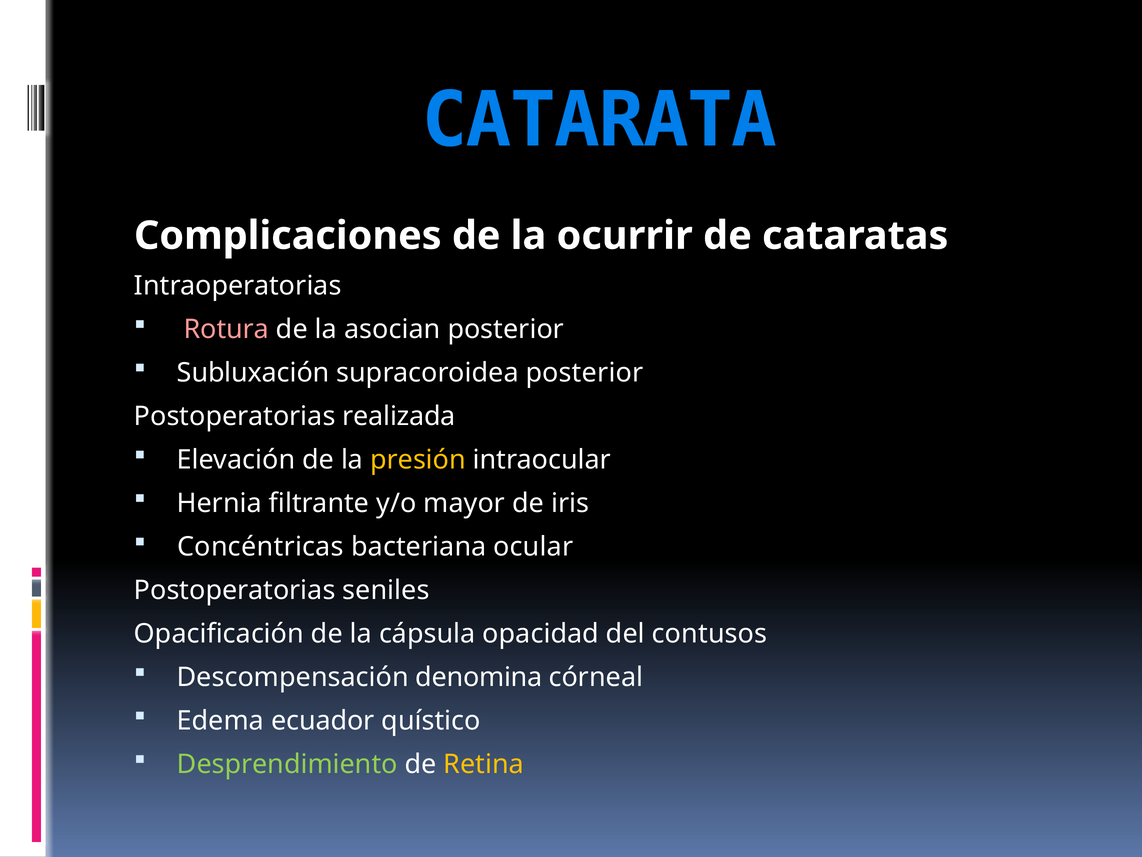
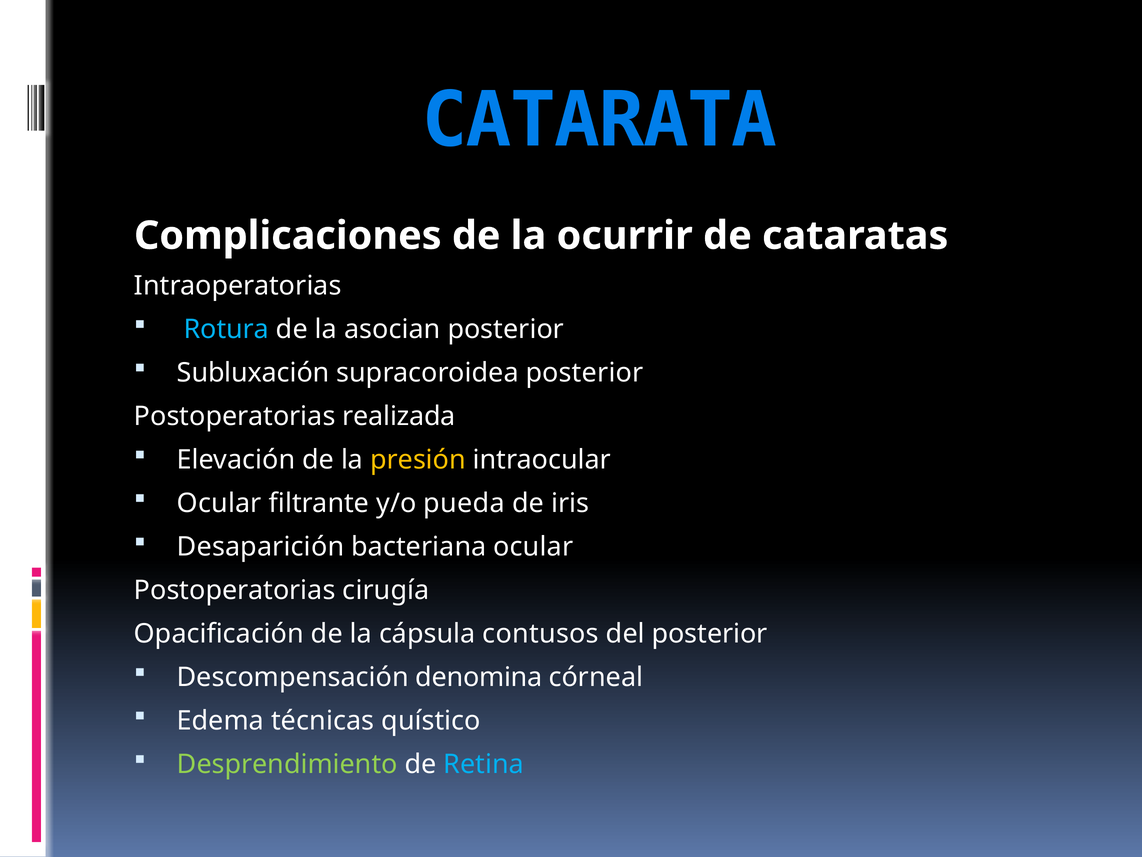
Rotura colour: pink -> light blue
Hernia at (219, 503): Hernia -> Ocular
mayor: mayor -> pueda
Concéntricas: Concéntricas -> Desaparición
seniles: seniles -> cirugía
opacidad: opacidad -> contusos
del contusos: contusos -> posterior
ecuador: ecuador -> técnicas
Retina colour: yellow -> light blue
